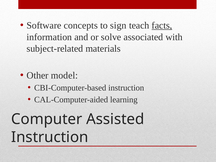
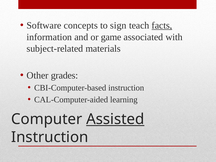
solve: solve -> game
model: model -> grades
Assisted underline: none -> present
